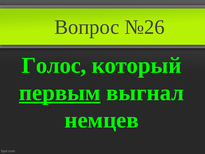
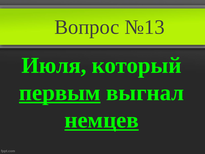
№26: №26 -> №13
Голос: Голос -> Июля
немцев underline: none -> present
